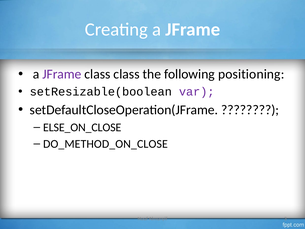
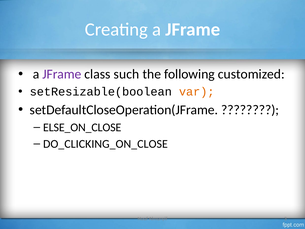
class class: class -> such
positioning: positioning -> customized
var colour: purple -> orange
DO_METHOD_ON_CLOSE: DO_METHOD_ON_CLOSE -> DO_CLICKING_ON_CLOSE
